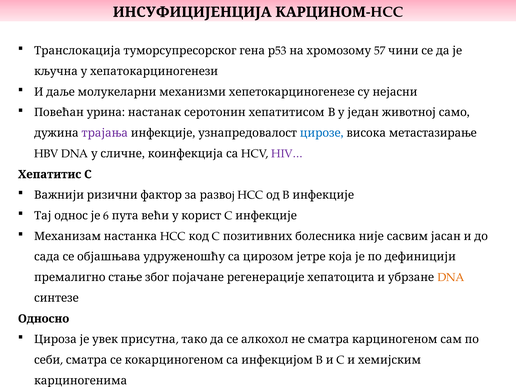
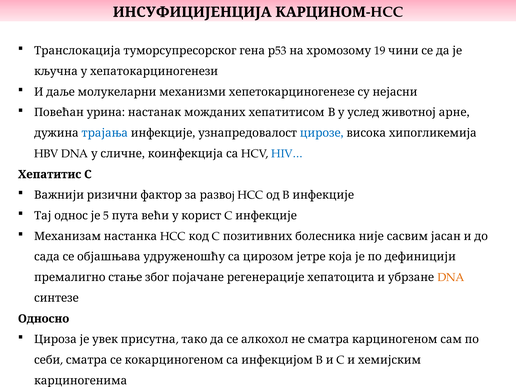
57: 57 -> 19
серотонин: серотонин -> можданих
један: један -> услед
само: само -> арне
трајања colour: purple -> blue
метастазирање: метастазирање -> хипогликемија
HIV… colour: purple -> blue
6: 6 -> 5
